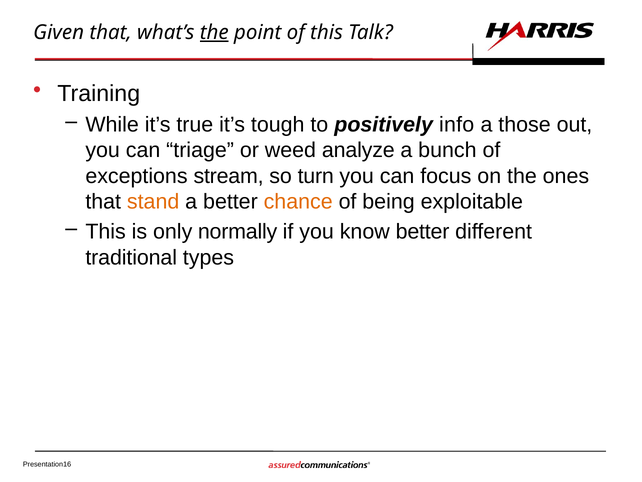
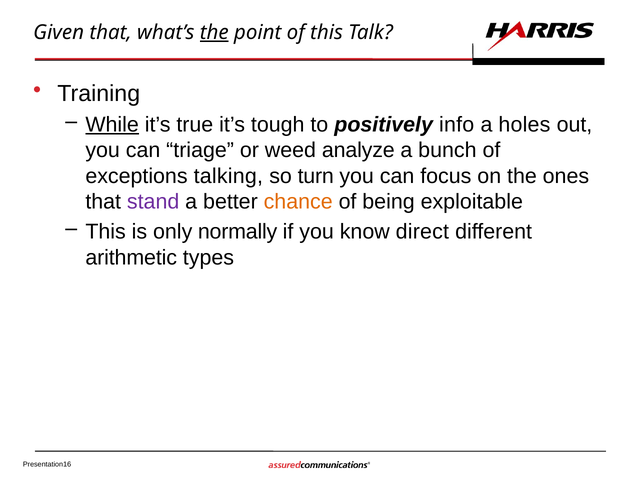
While underline: none -> present
those: those -> holes
stream: stream -> talking
stand colour: orange -> purple
know better: better -> direct
traditional: traditional -> arithmetic
